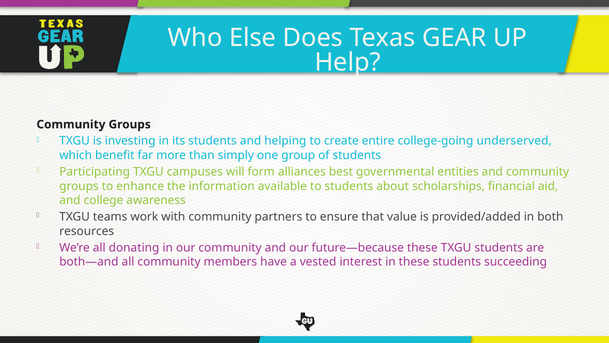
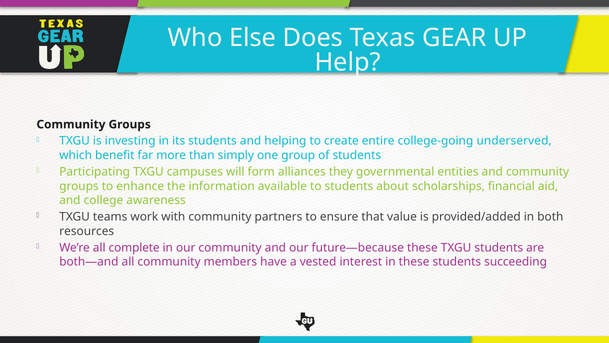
best: best -> they
donating: donating -> complete
